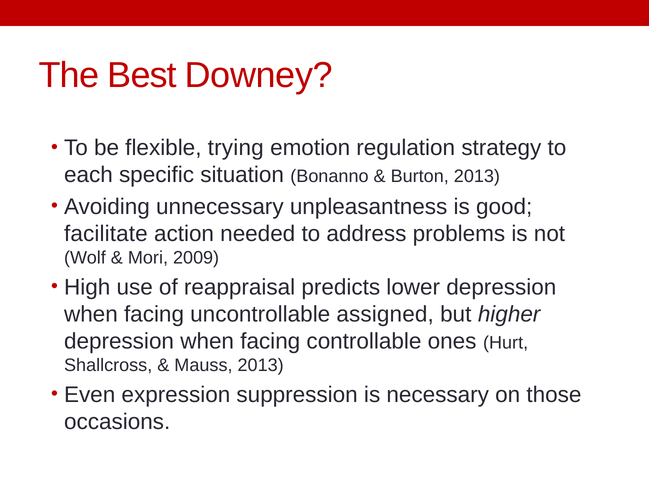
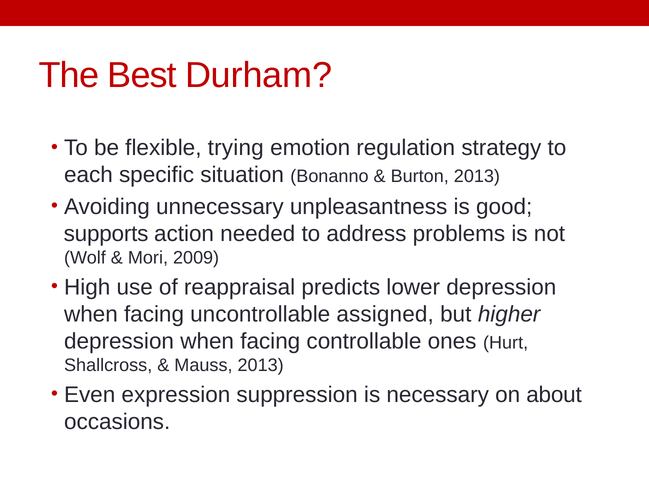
Downey: Downey -> Durham
facilitate: facilitate -> supports
those: those -> about
